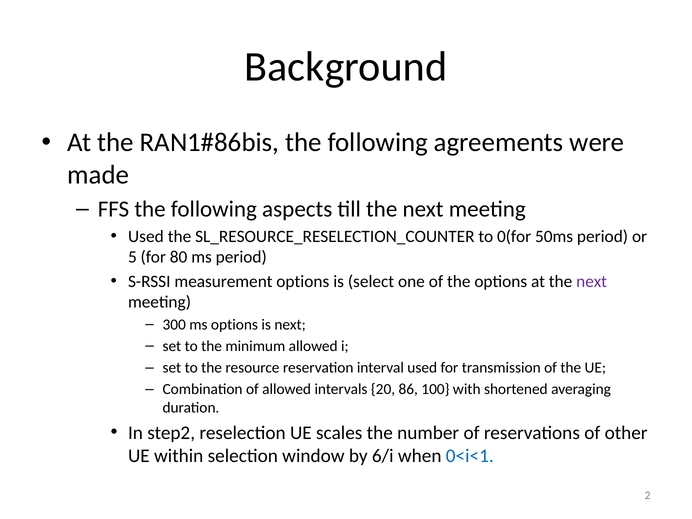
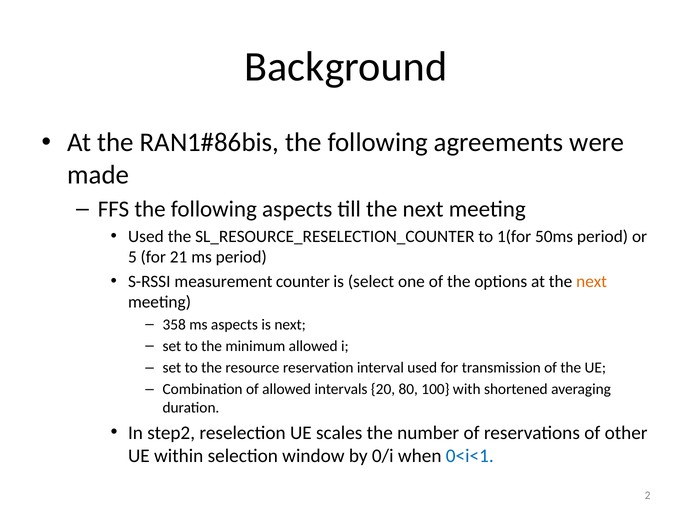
0(for: 0(for -> 1(for
80: 80 -> 21
measurement options: options -> counter
next at (592, 281) colour: purple -> orange
300: 300 -> 358
ms options: options -> aspects
86: 86 -> 80
6/i: 6/i -> 0/i
